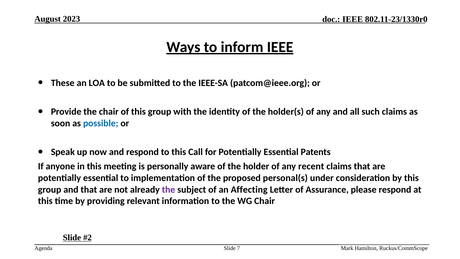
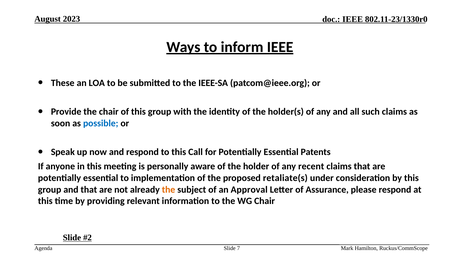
personal(s: personal(s -> retaliate(s
the at (169, 189) colour: purple -> orange
Affecting: Affecting -> Approval
